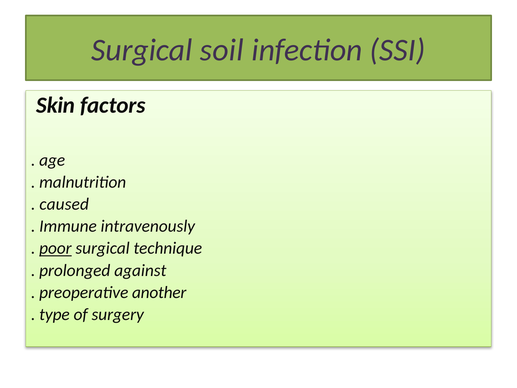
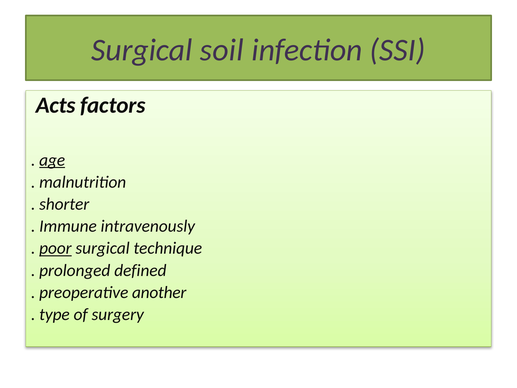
Skin: Skin -> Acts
age underline: none -> present
caused: caused -> shorter
against: against -> defined
